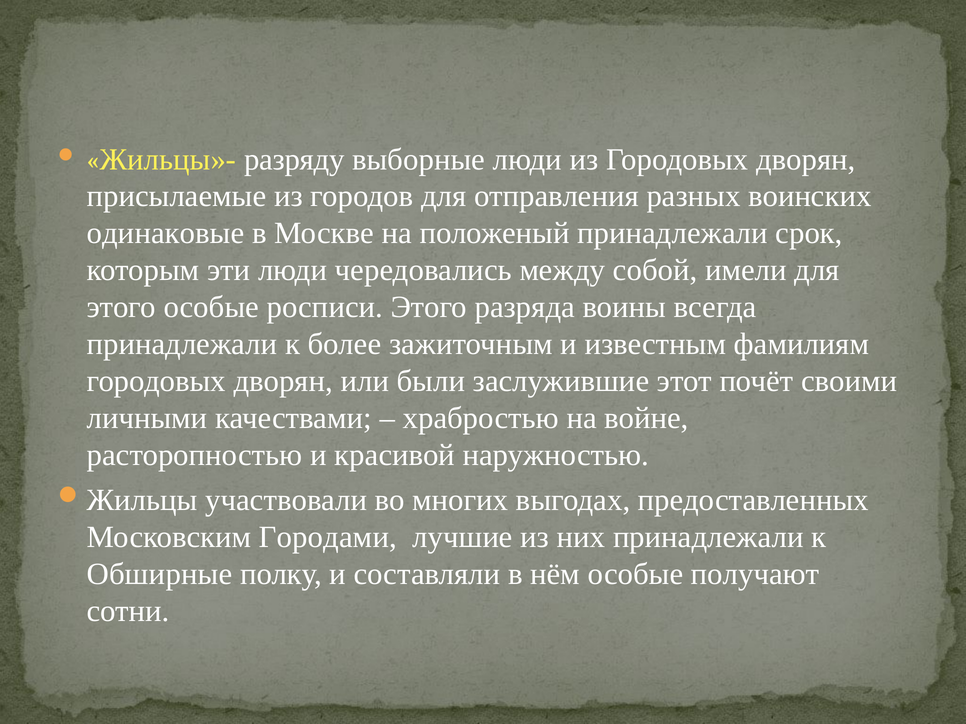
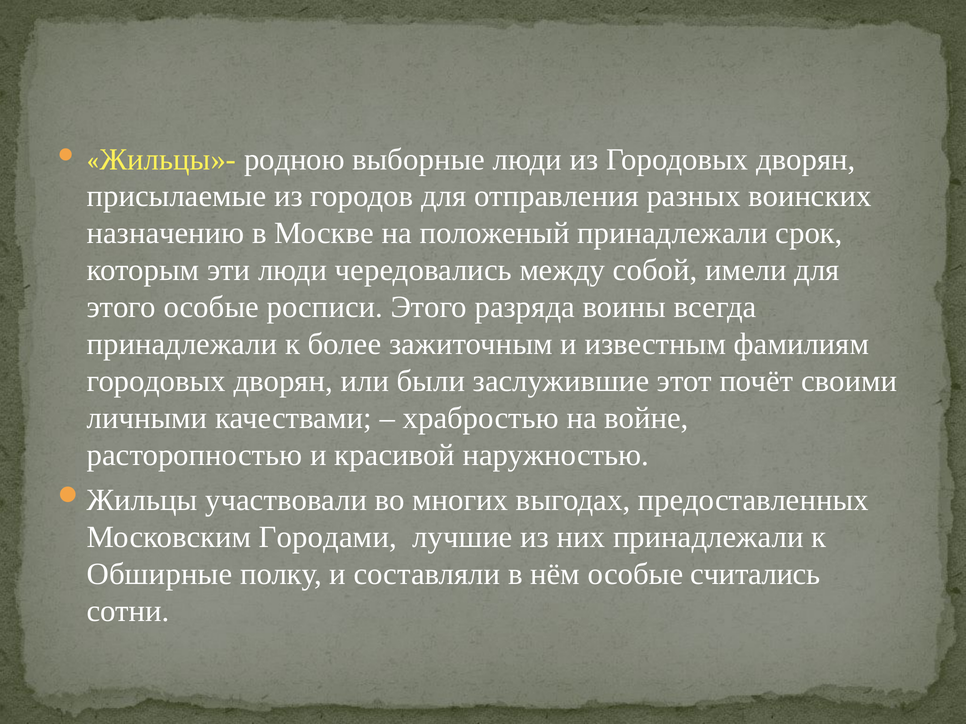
разряду: разряду -> родною
одинаковые: одинаковые -> назначению
получают: получают -> считались
